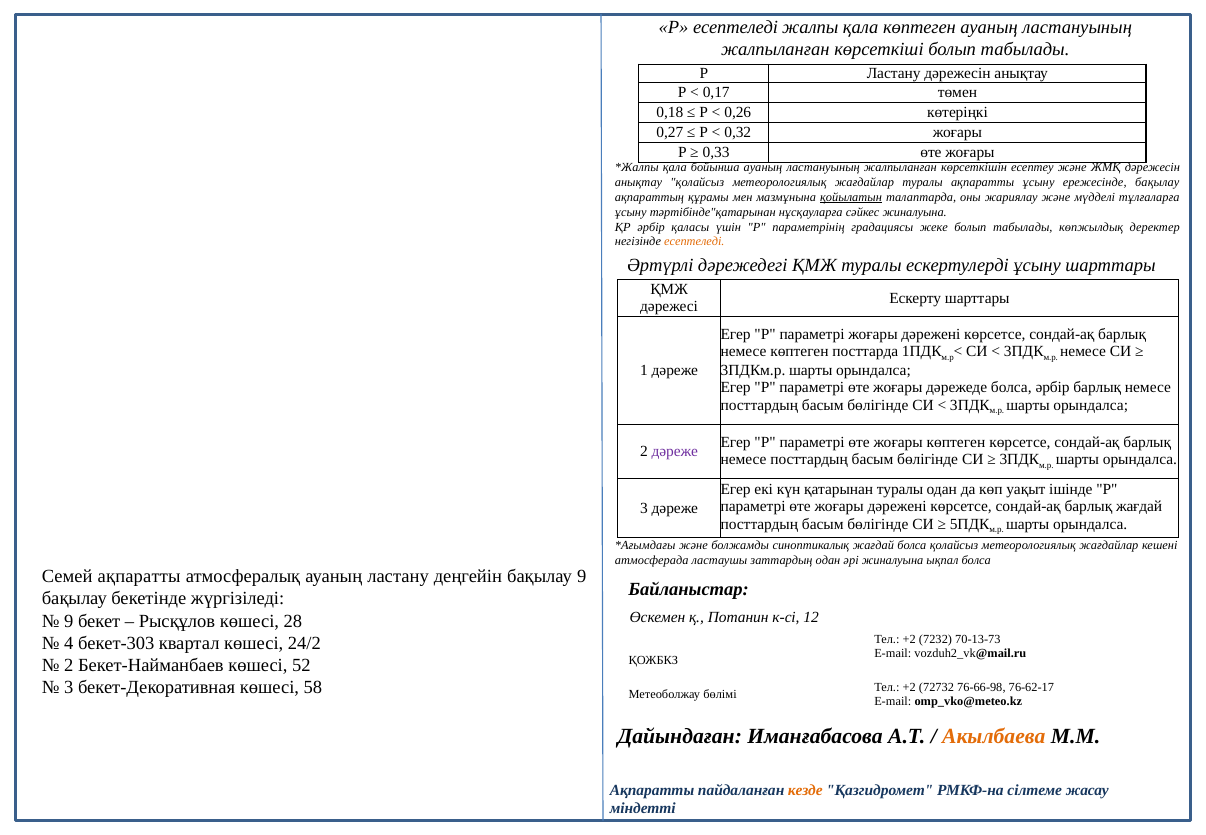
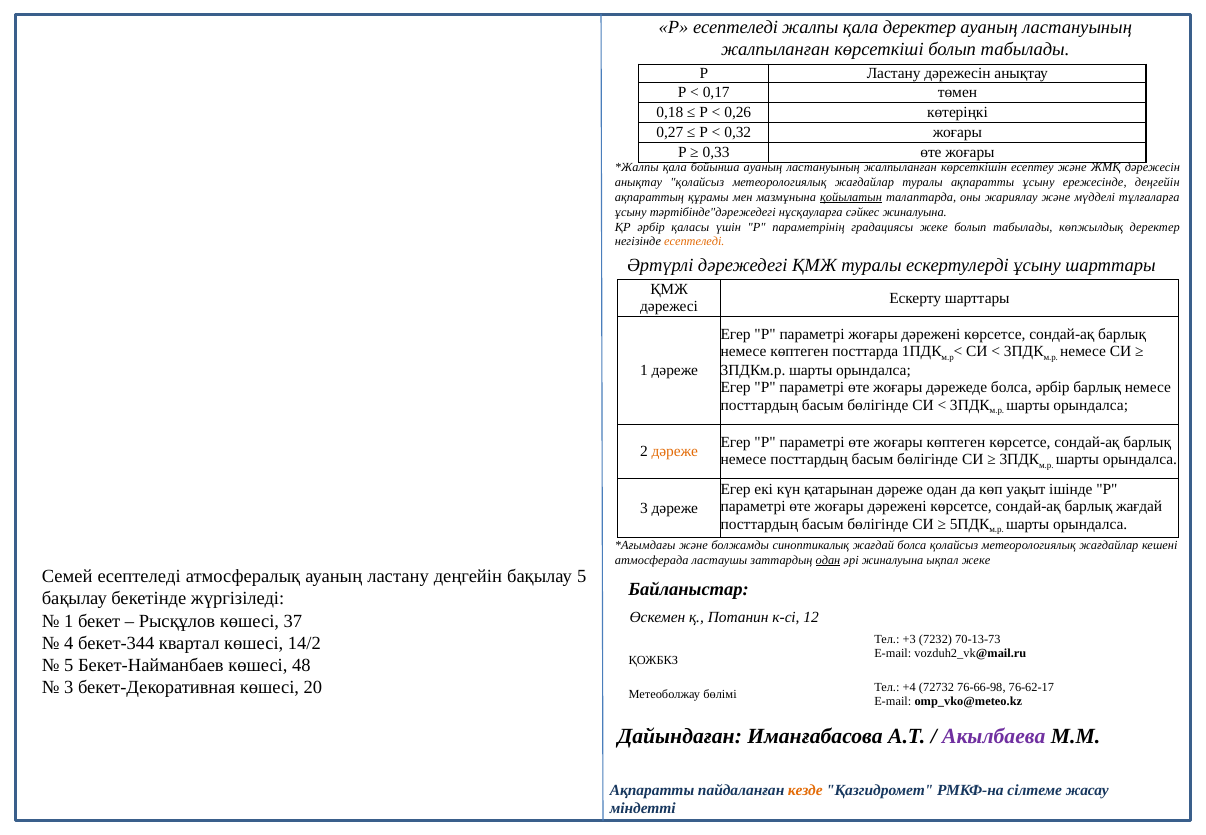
қала көптеген: көптеген -> деректер
ережесінде бақылау: бақылау -> деңгейін
тәртібінде"қатарынан: тәртібінде"қатарынан -> тәртібінде"дәрежедегі
дәреже at (675, 452) colour: purple -> orange
қатарынан туралы: туралы -> дәреже
одан at (828, 560) underline: none -> present
ықпал болса: болса -> жеке
Семей ақпаратты: ақпаратты -> есептеледі
бақылау 9: 9 -> 5
9 at (69, 621): 9 -> 1
28: 28 -> 37
+2 at (909, 640): +2 -> +3
бекет-303: бекет-303 -> бекет-344
24/2: 24/2 -> 14/2
2 at (69, 665): 2 -> 5
52: 52 -> 48
58: 58 -> 20
+2 at (909, 688): +2 -> +4
Акылбаева colour: orange -> purple
